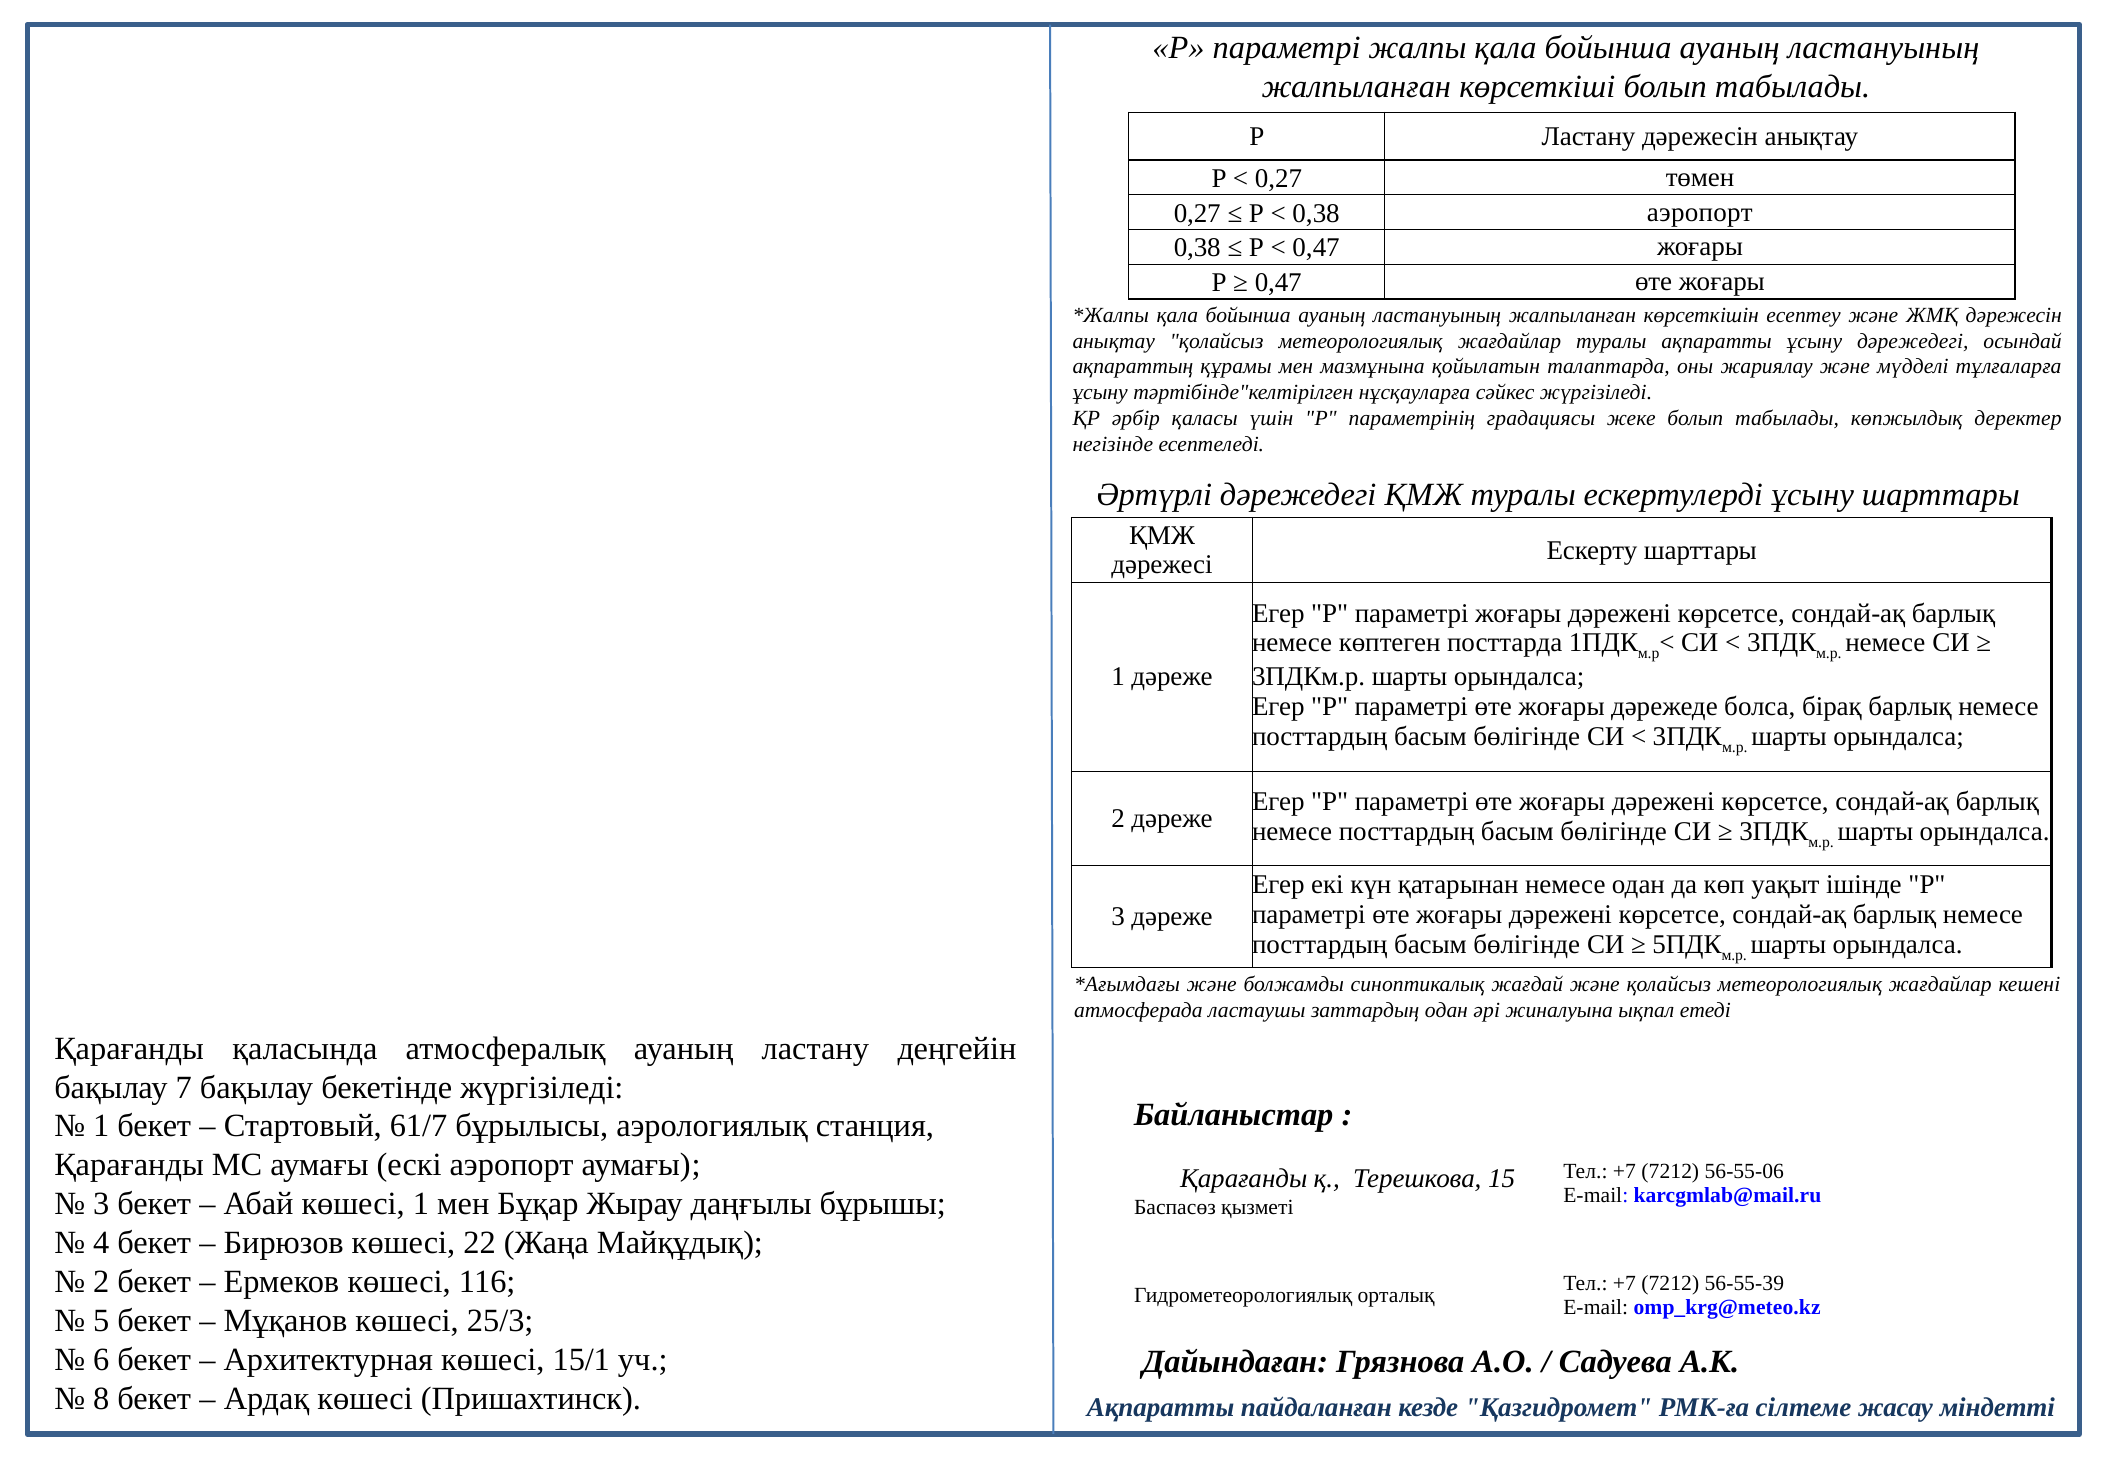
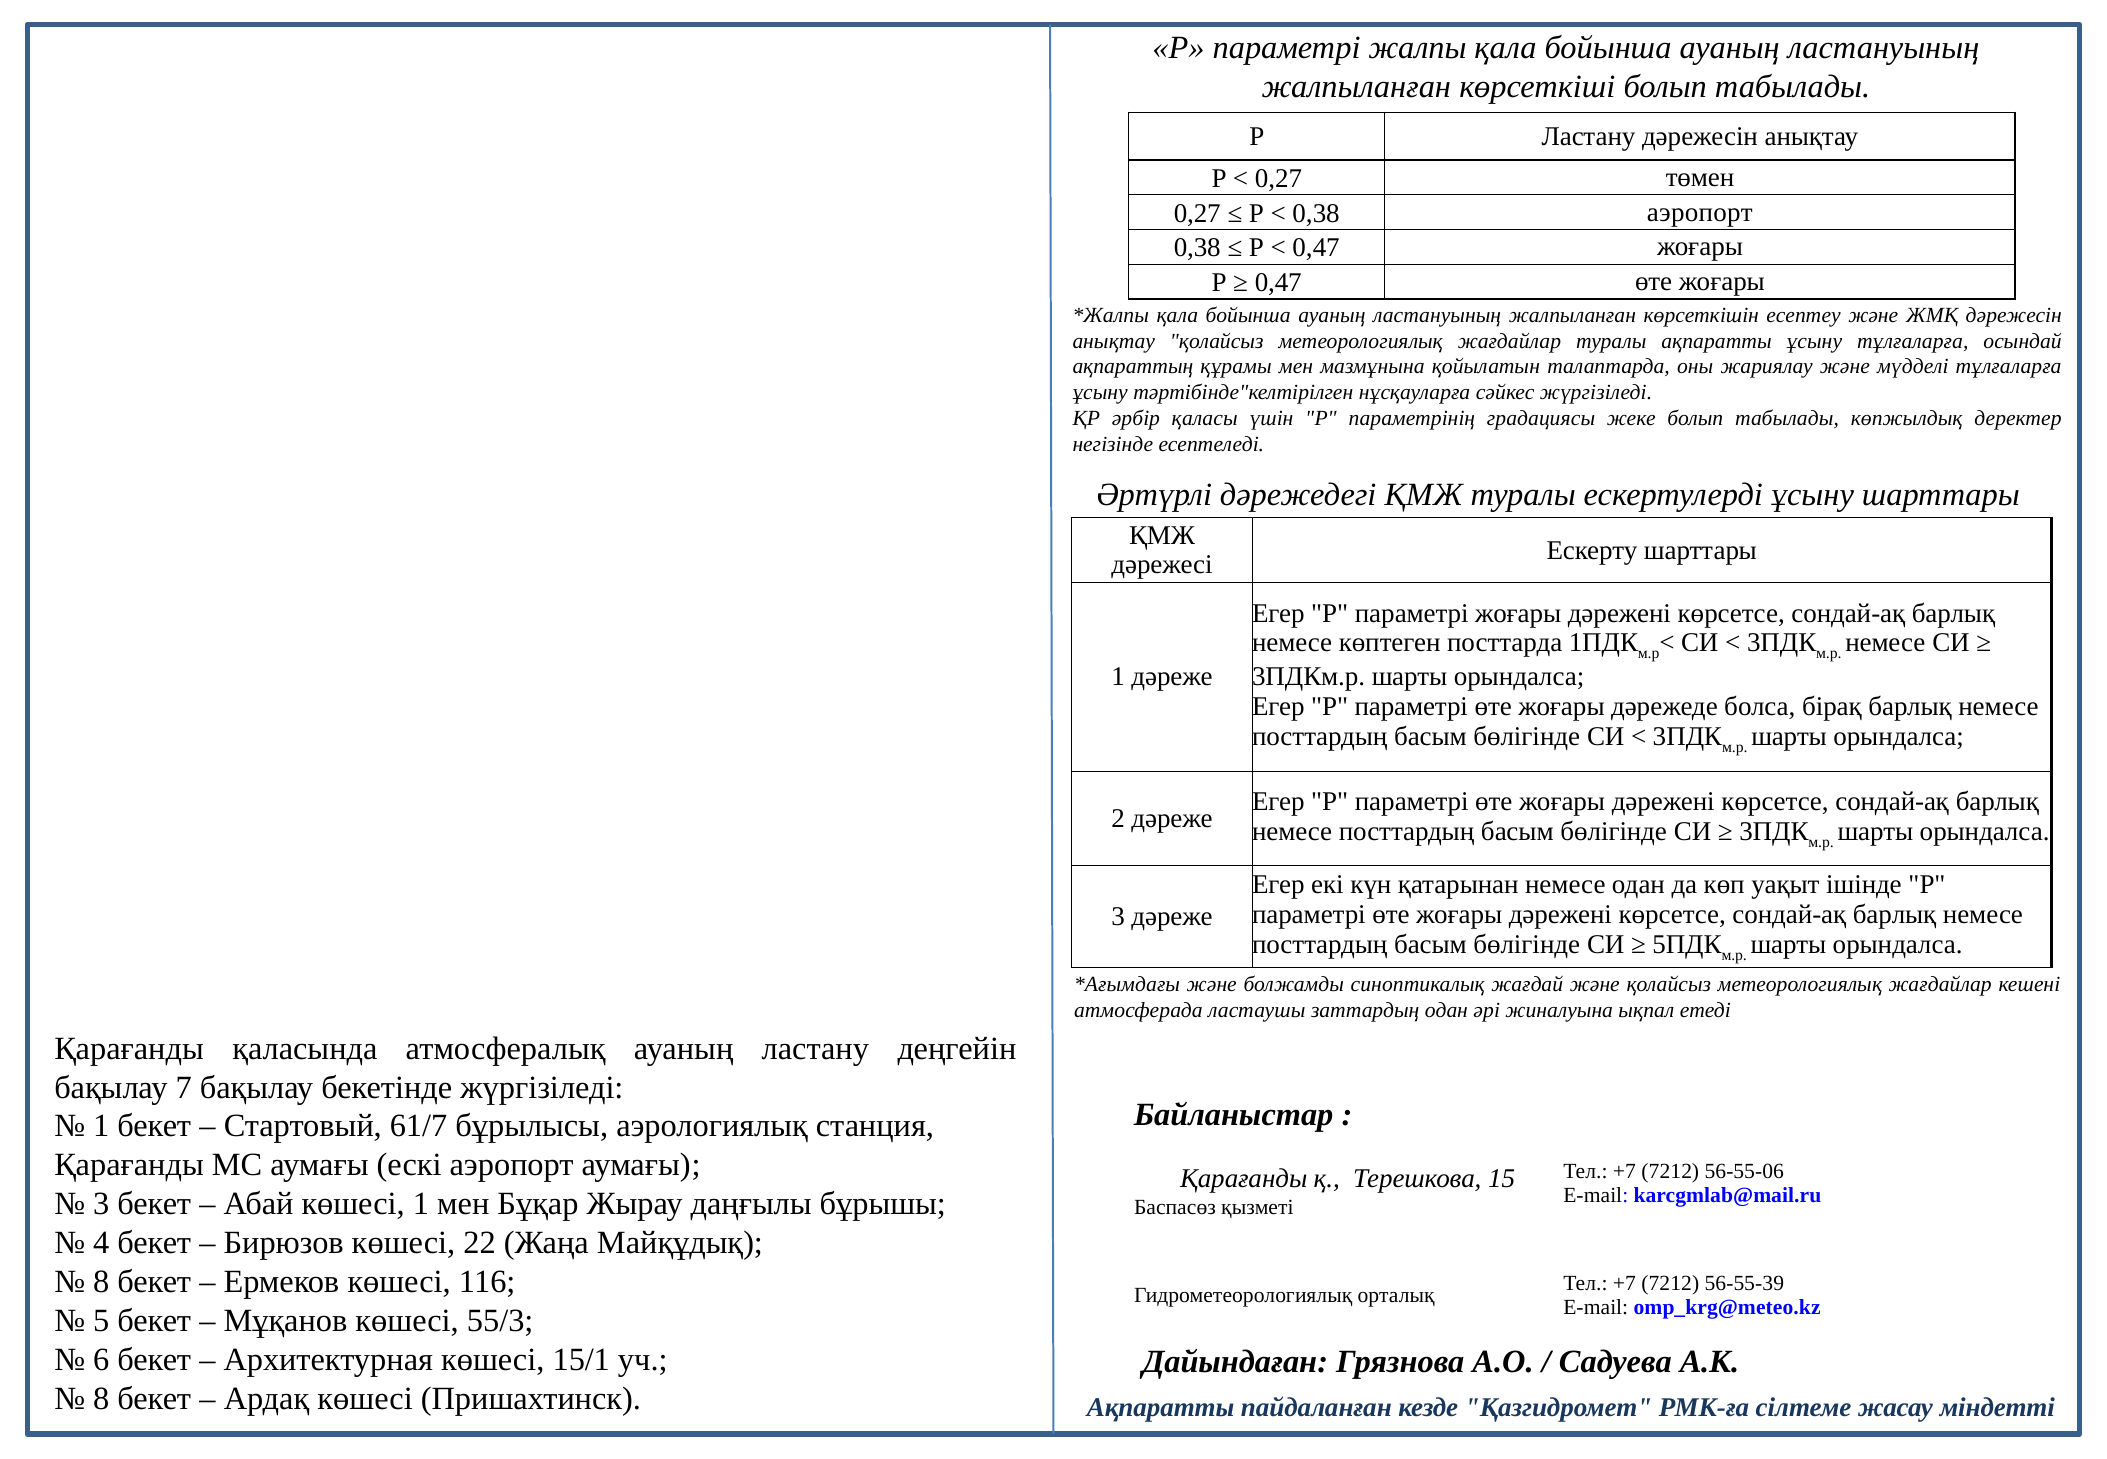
ұсыну дәрежедегі: дәрежедегі -> тұлғаларға
2 at (101, 1282): 2 -> 8
25/3: 25/3 -> 55/3
